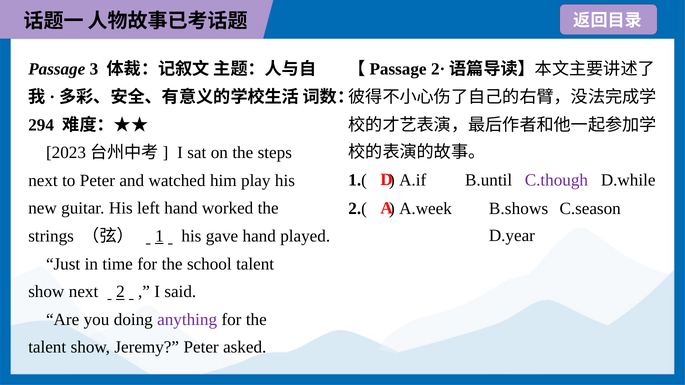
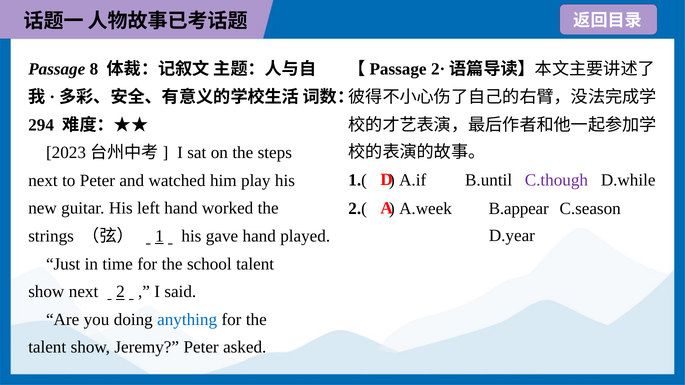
3: 3 -> 8
B.shows: B.shows -> B.appear
anything colour: purple -> blue
